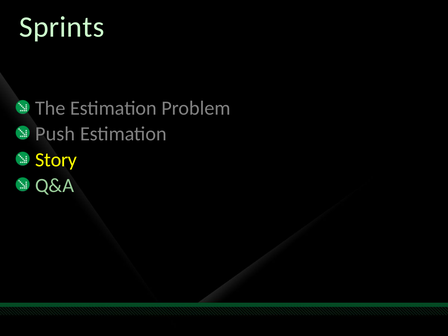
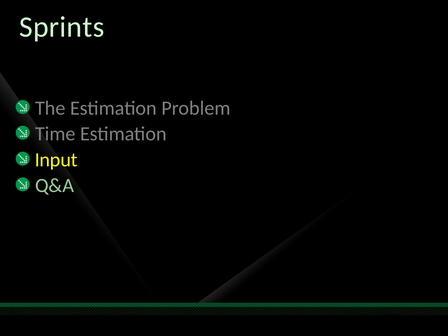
Push: Push -> Time
Story: Story -> Input
